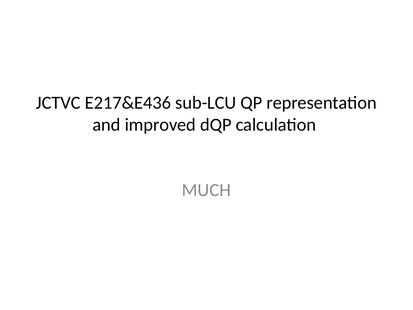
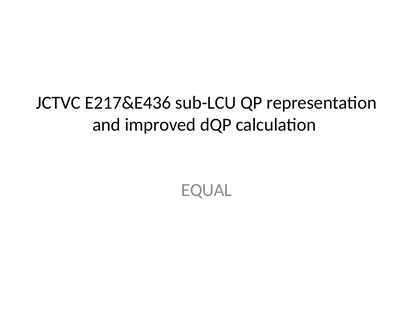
MUCH: MUCH -> EQUAL
